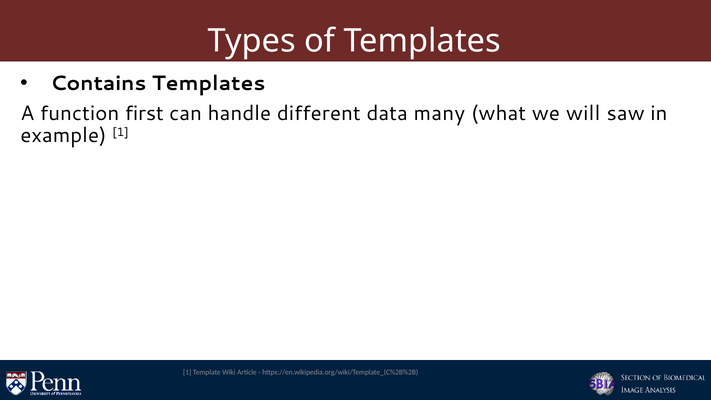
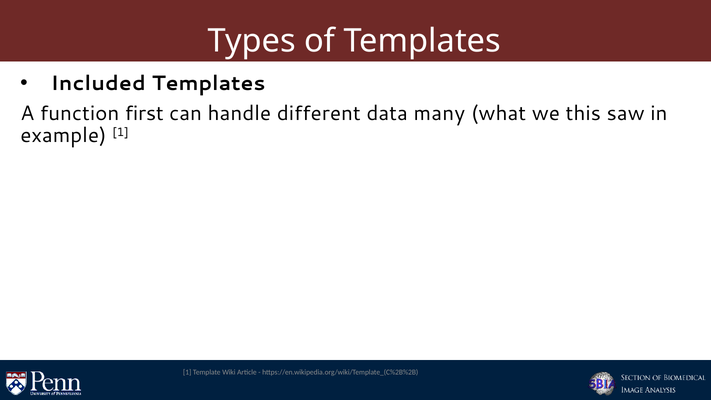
Contains: Contains -> Included
will: will -> this
